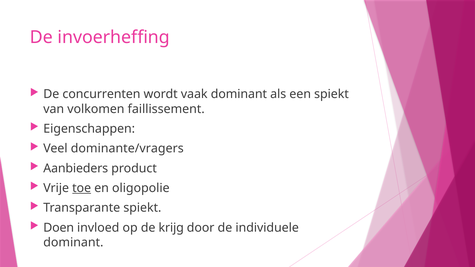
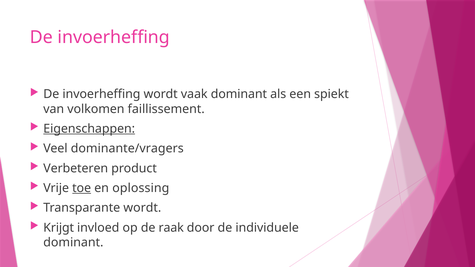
concurrenten at (101, 94): concurrenten -> invoerheffing
Eigenschappen underline: none -> present
Aanbieders: Aanbieders -> Verbeteren
oligopolie: oligopolie -> oplossing
Transparante spiekt: spiekt -> wordt
Doen: Doen -> Krijgt
krijg: krijg -> raak
